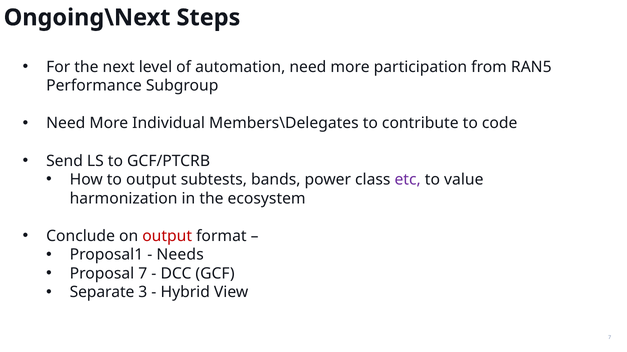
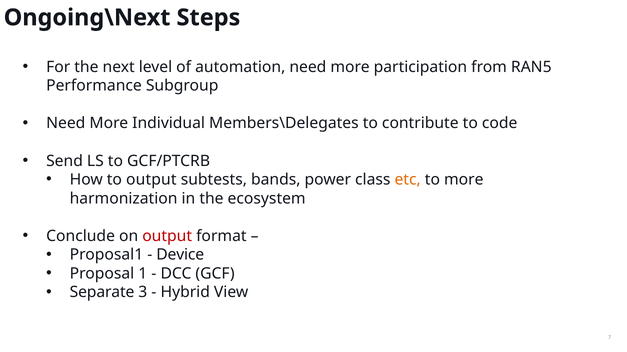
etc colour: purple -> orange
to value: value -> more
Needs: Needs -> Device
Proposal 7: 7 -> 1
